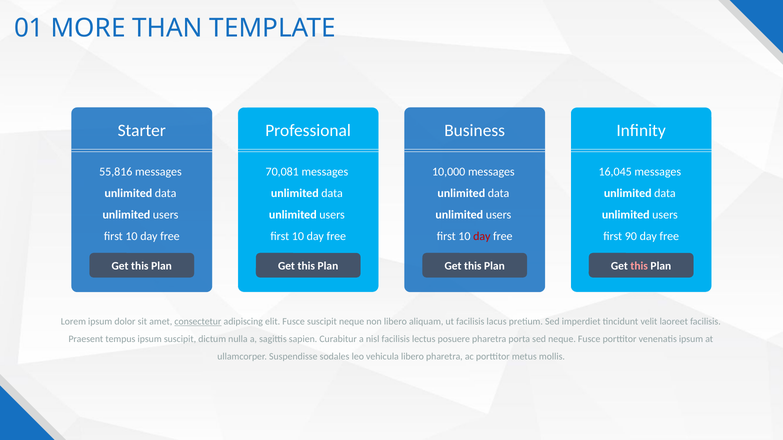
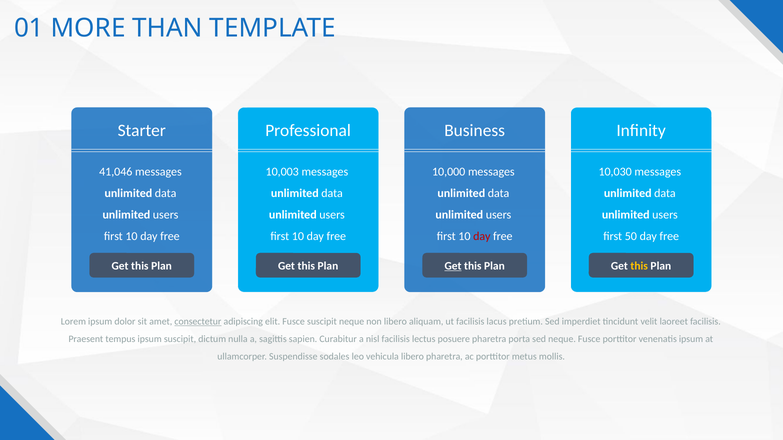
55,816: 55,816 -> 41,046
70,081: 70,081 -> 10,003
16,045: 16,045 -> 10,030
90: 90 -> 50
Get at (453, 266) underline: none -> present
this at (639, 266) colour: pink -> yellow
